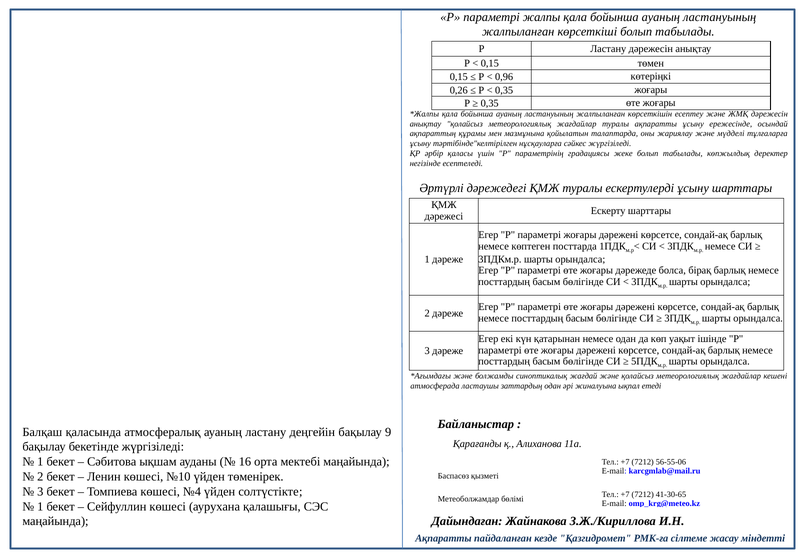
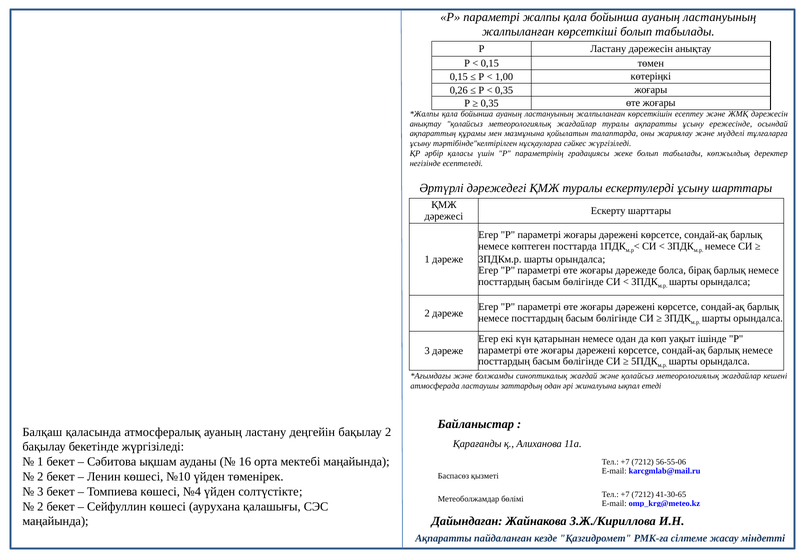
0,96: 0,96 -> 1,00
бақылау 9: 9 -> 2
1 at (40, 506): 1 -> 2
